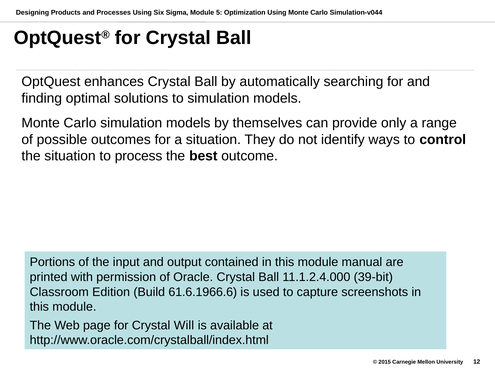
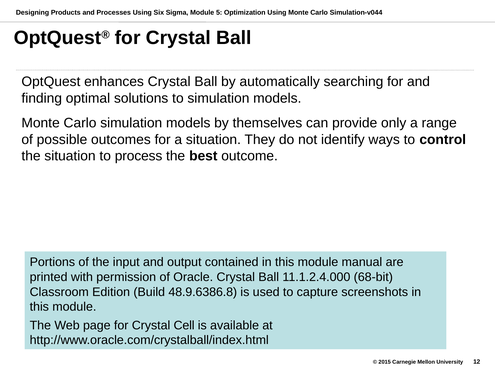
39-bit: 39-bit -> 68-bit
61.6.1966.6: 61.6.1966.6 -> 48.9.6386.8
Will: Will -> Cell
